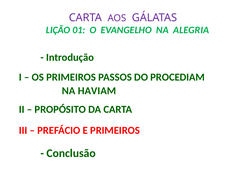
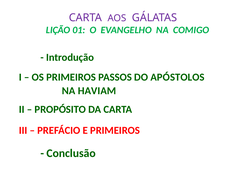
ALEGRIA: ALEGRIA -> COMIGO
PROCEDIAM: PROCEDIAM -> APÓSTOLOS
